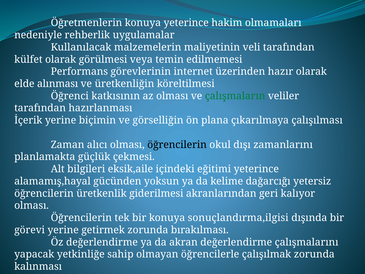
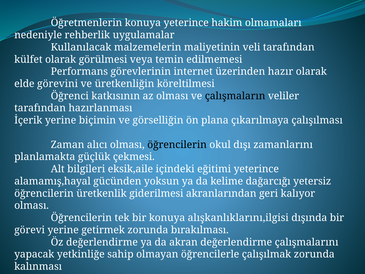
alınması: alınması -> görevini
çalışmaların colour: green -> black
sonuçlandırma,ilgisi: sonuçlandırma,ilgisi -> alışkanlıklarını,ilgisi
